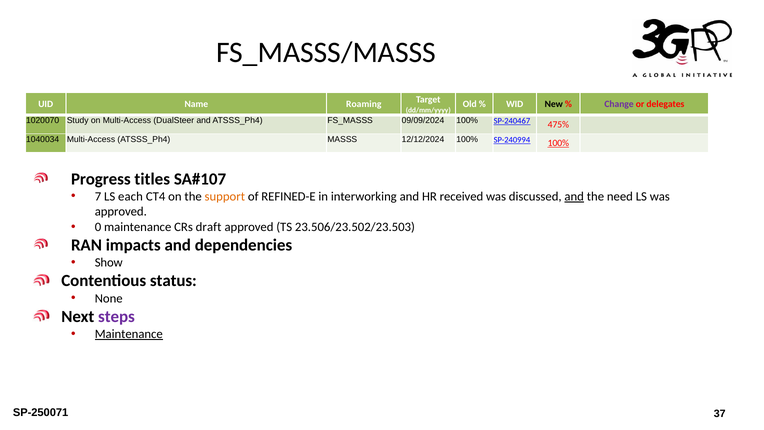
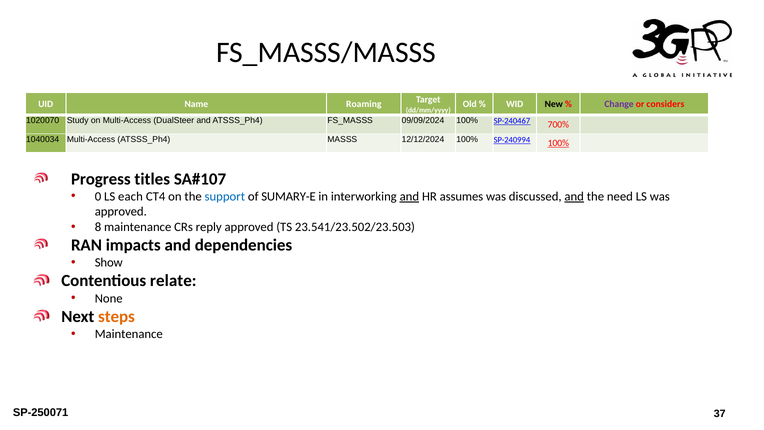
delegates: delegates -> considers
475%: 475% -> 700%
7: 7 -> 0
support colour: orange -> blue
REFINED-E: REFINED-E -> SUMARY-E
and at (409, 196) underline: none -> present
received: received -> assumes
0: 0 -> 8
draft: draft -> reply
23.506/23.502/23.503: 23.506/23.502/23.503 -> 23.541/23.502/23.503
status: status -> relate
steps colour: purple -> orange
Maintenance at (129, 334) underline: present -> none
